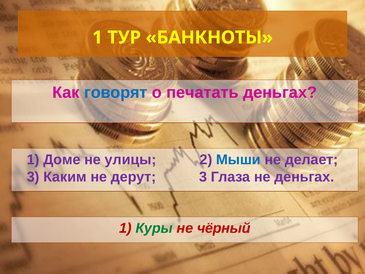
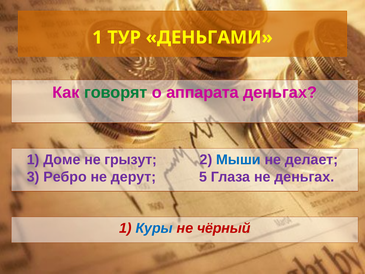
БАНКНОТЫ: БАНКНОТЫ -> ДЕНЬГАМИ
говорят colour: blue -> green
печатать: печатать -> аппарата
улицы: улицы -> грызут
Каким: Каким -> Ребро
дерут 3: 3 -> 5
Куры colour: green -> blue
